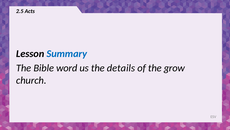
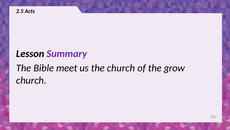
Summary colour: blue -> purple
word: word -> meet
the details: details -> church
